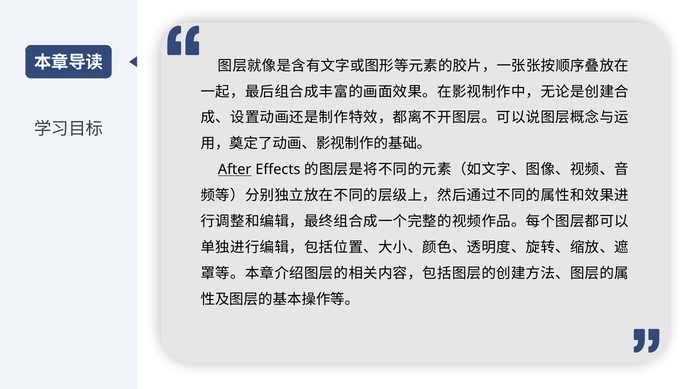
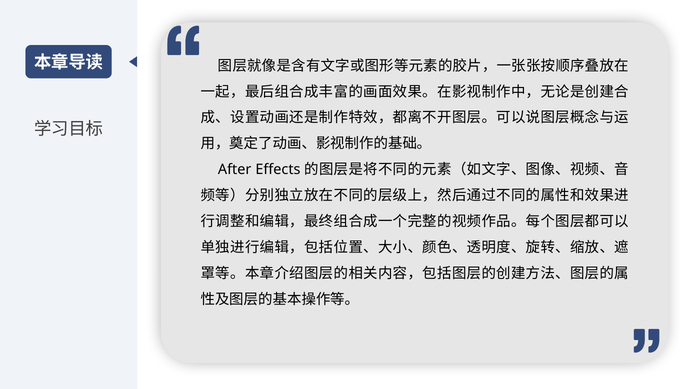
After underline: present -> none
